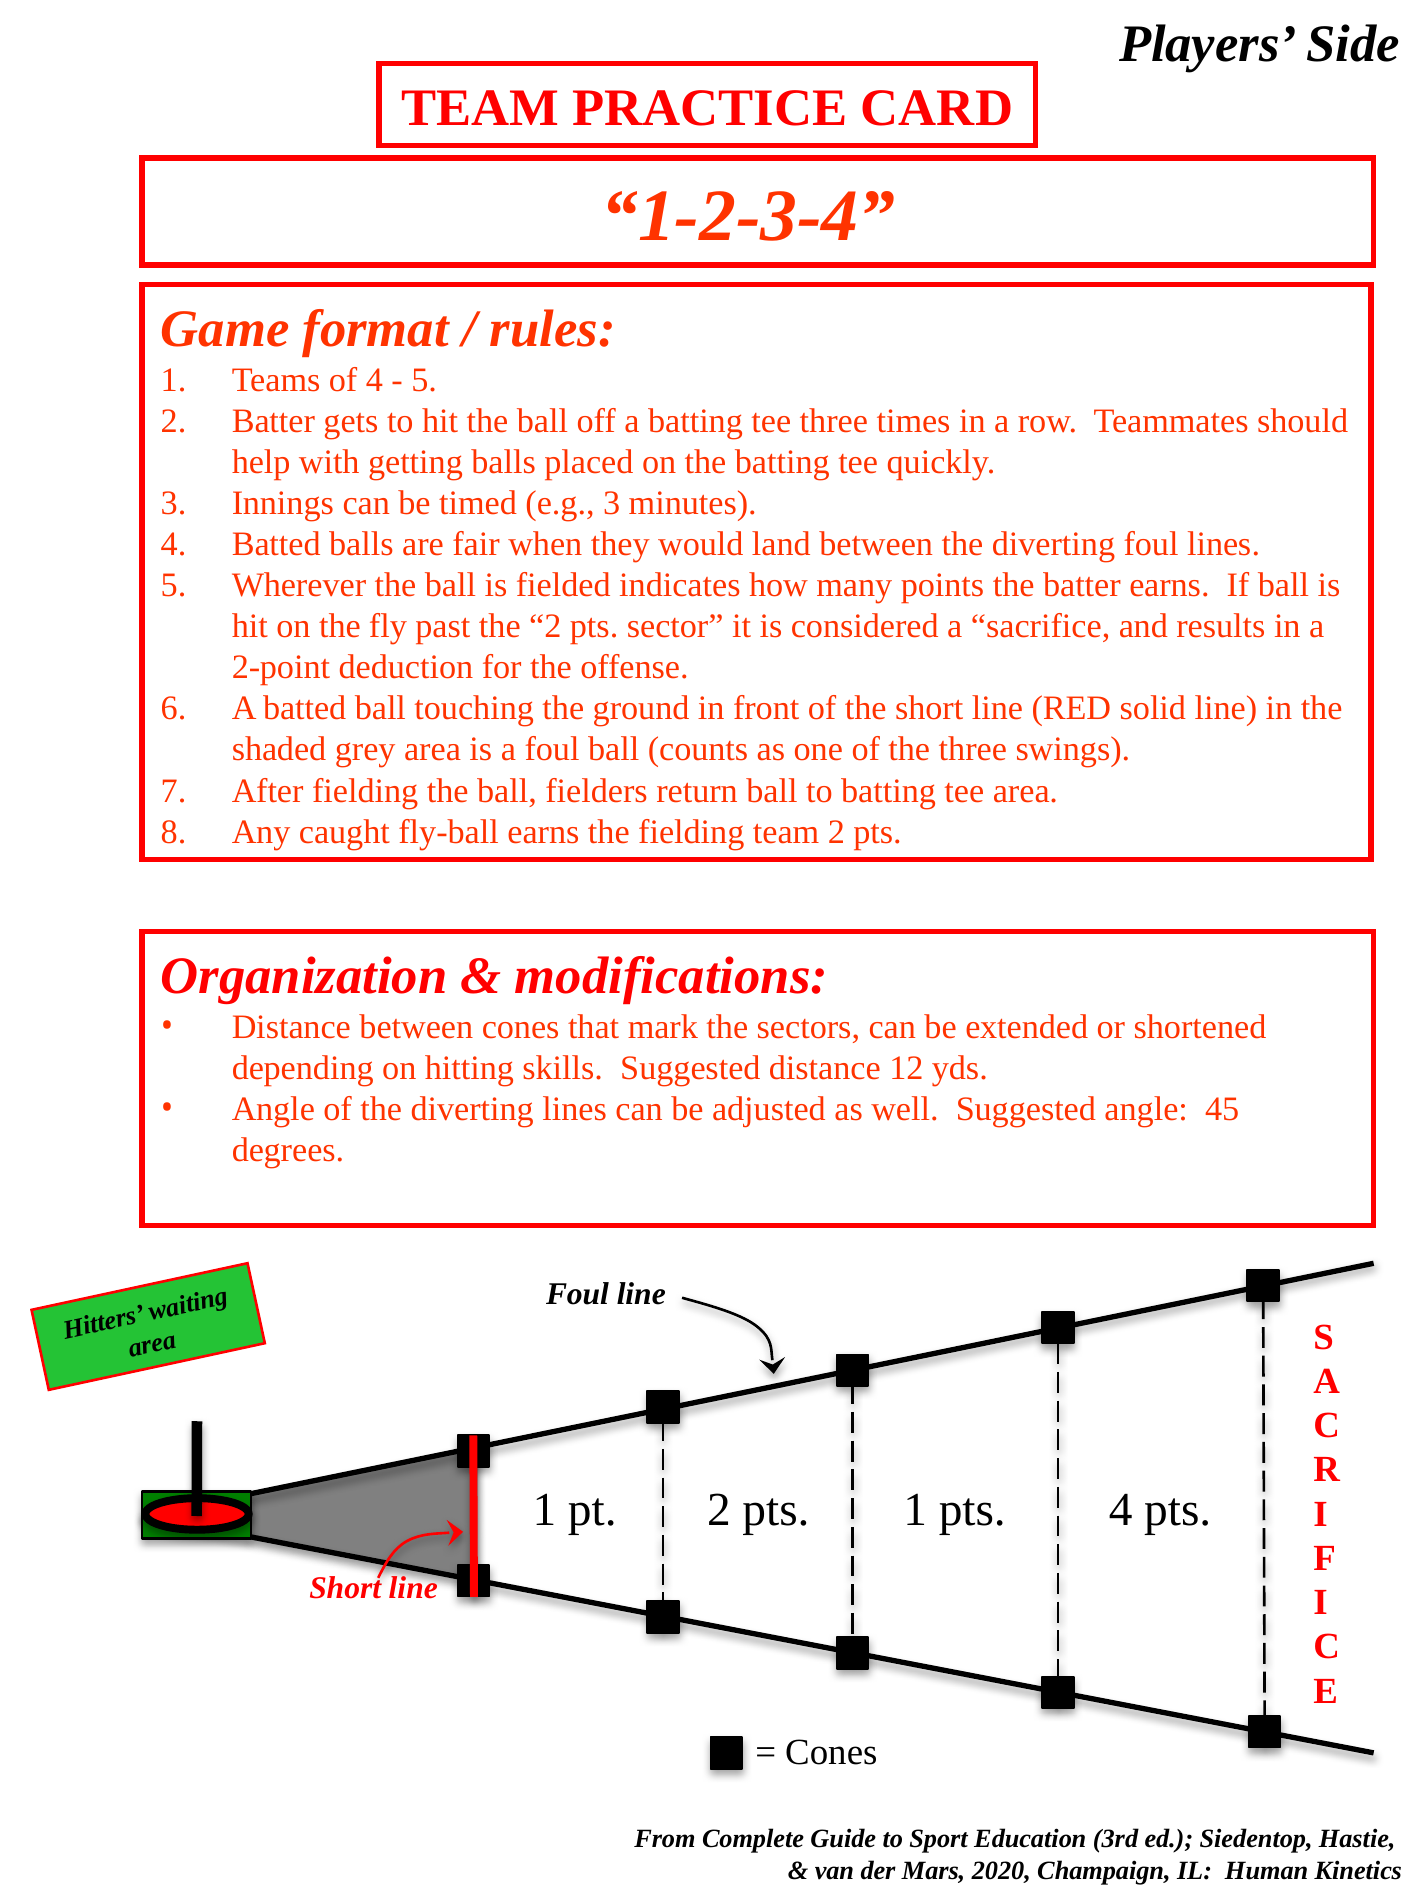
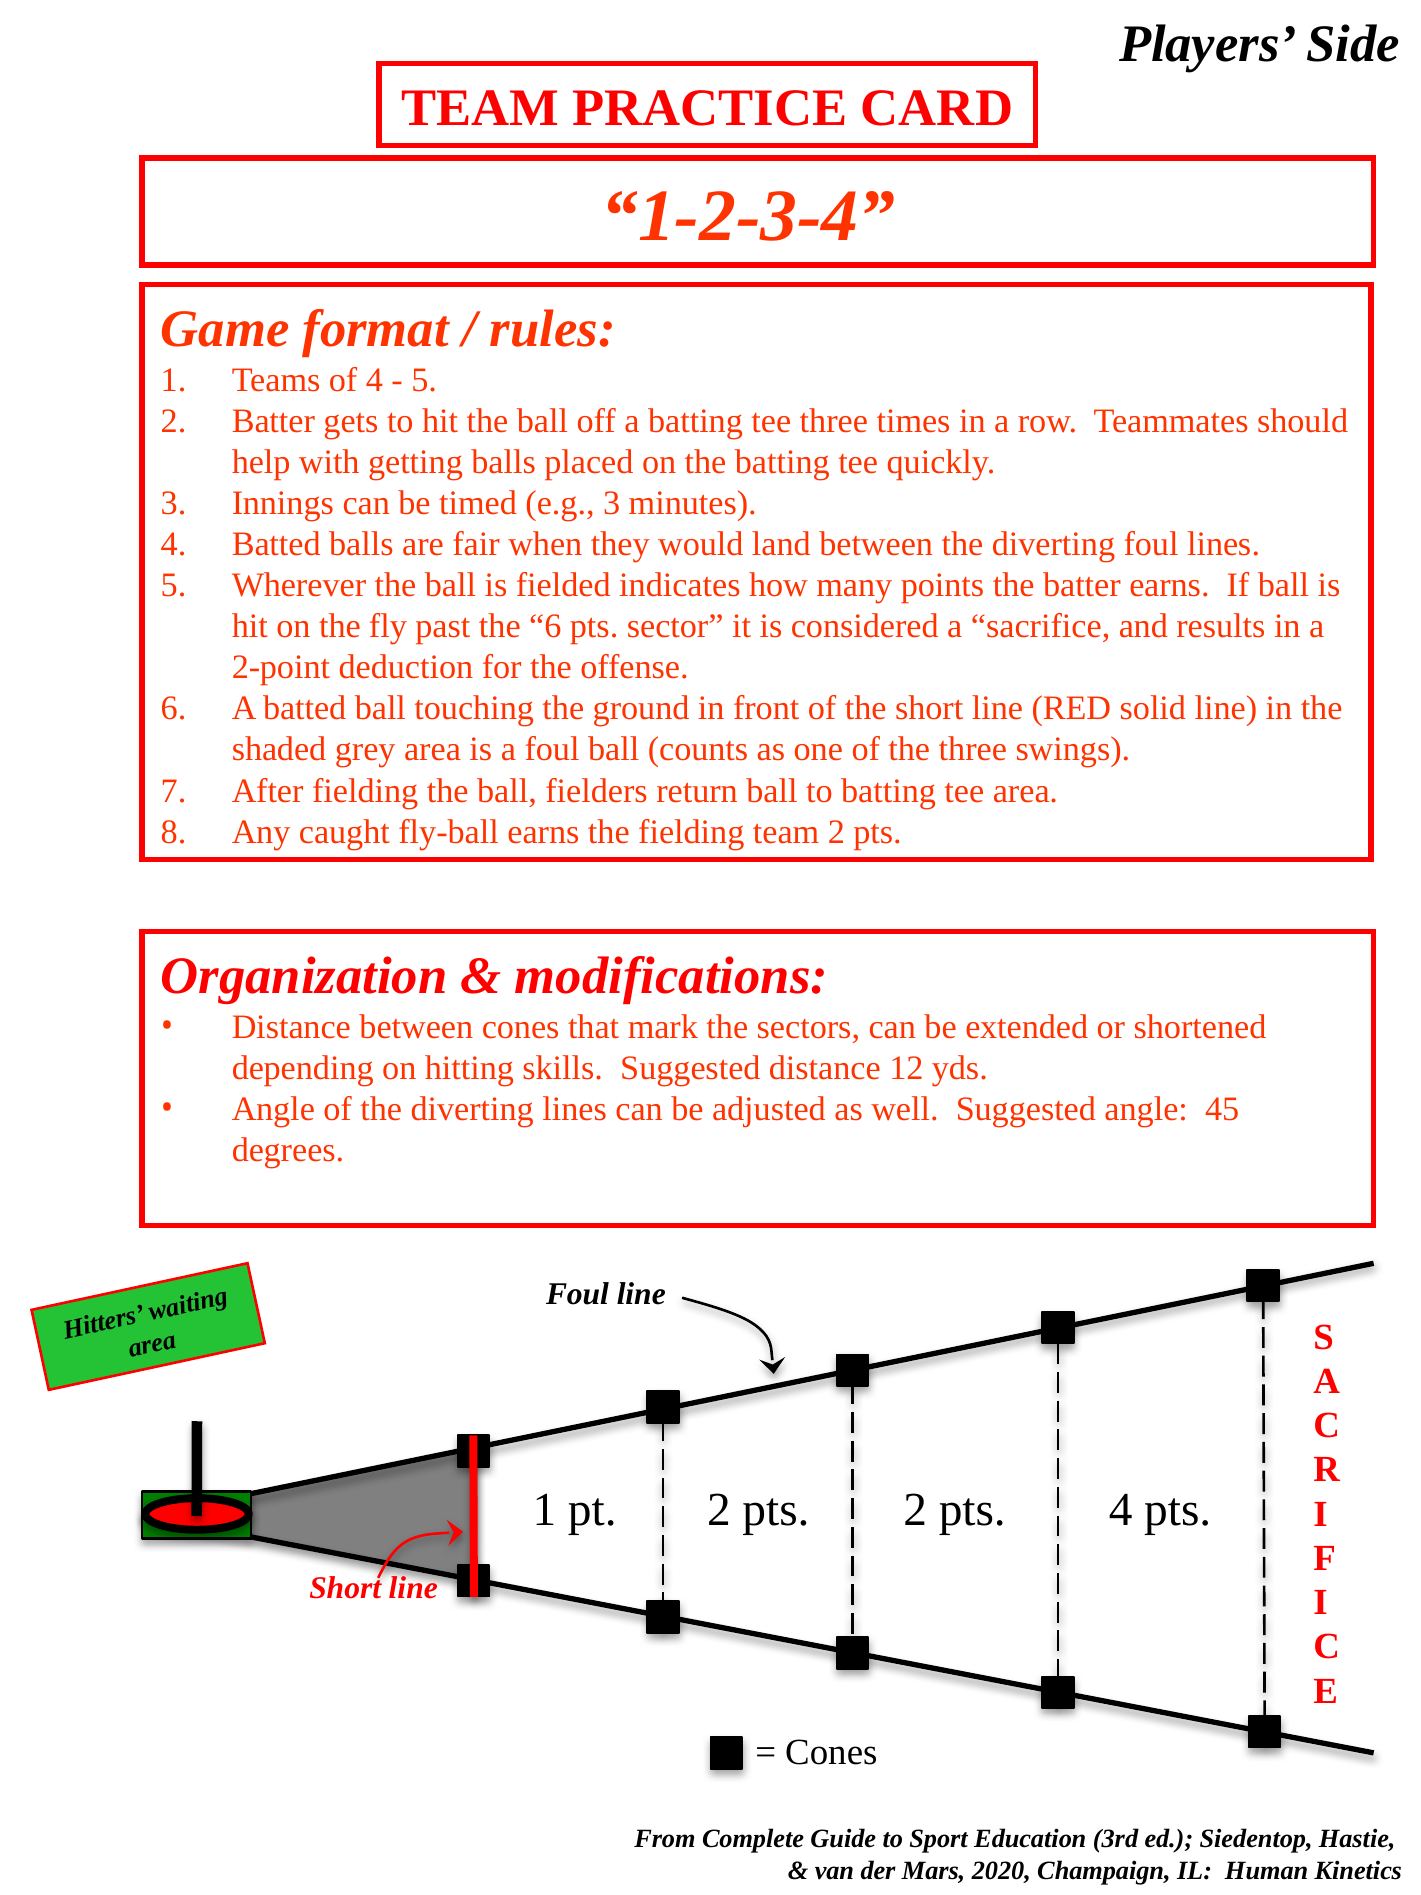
the 2: 2 -> 6
2 pts 1: 1 -> 2
